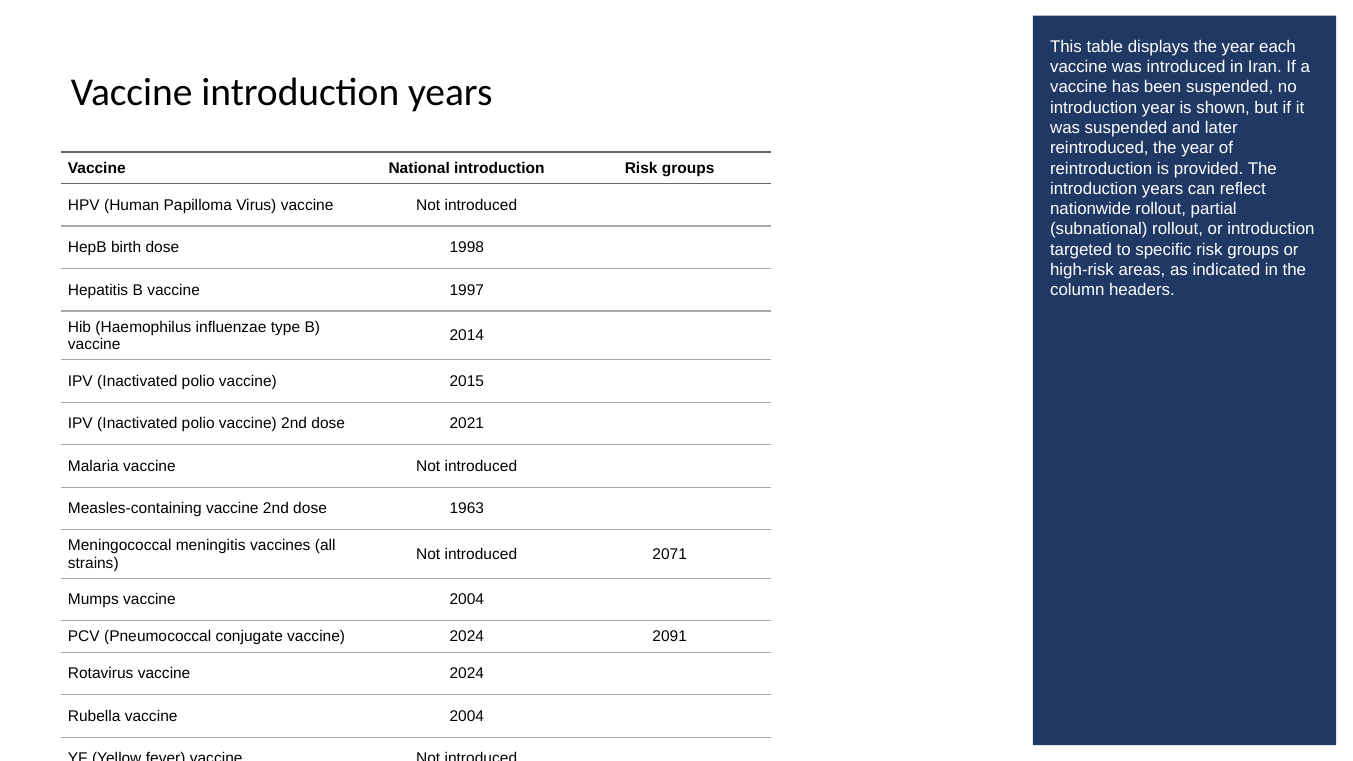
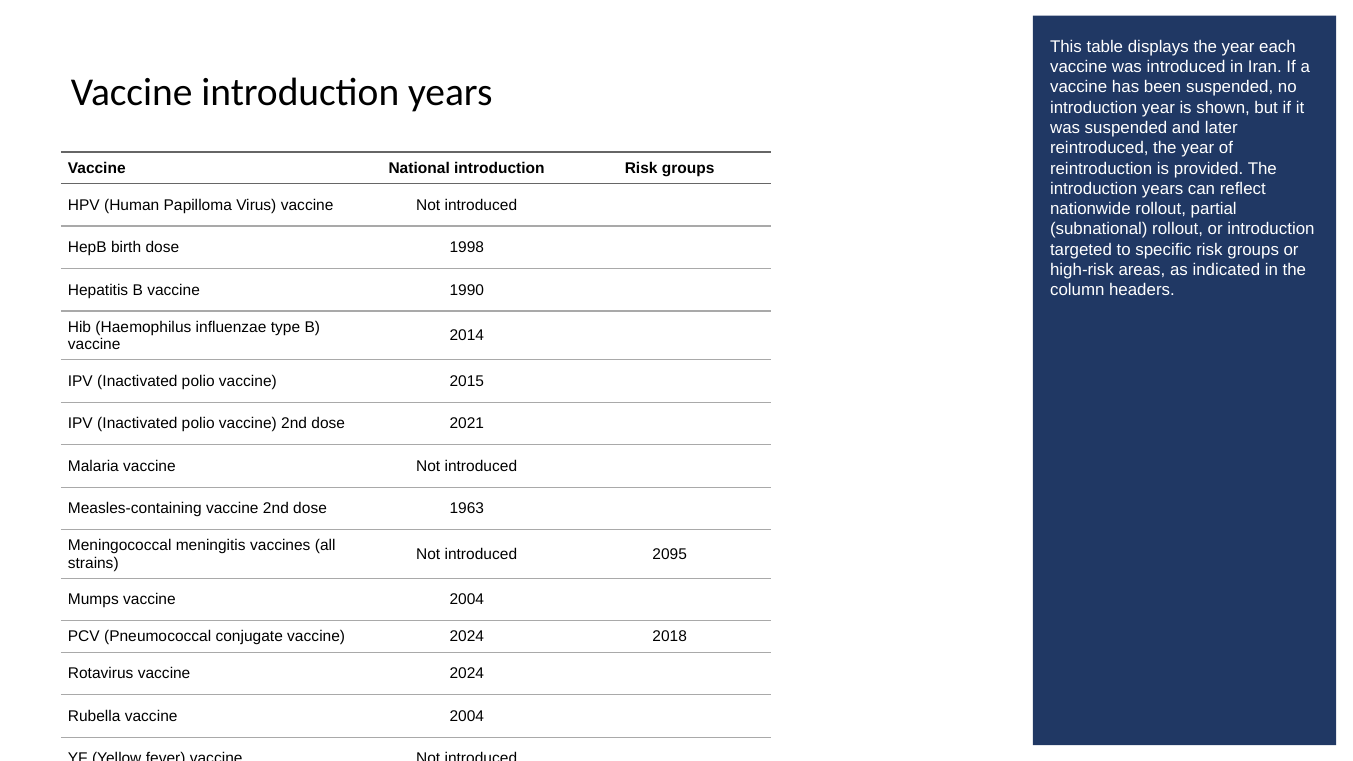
1997: 1997 -> 1990
2071: 2071 -> 2095
2091: 2091 -> 2018
